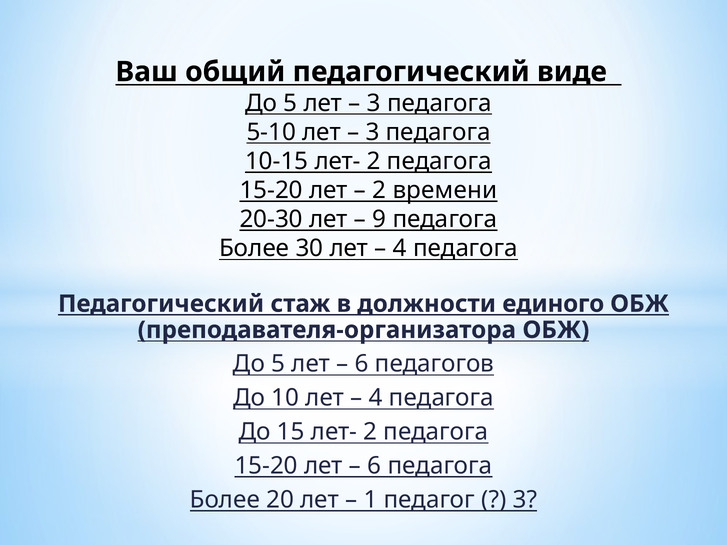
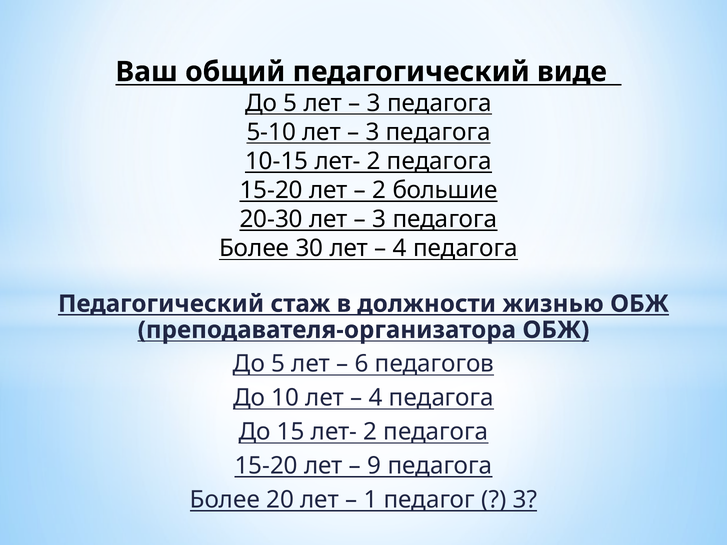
времени: времени -> большие
9 at (379, 219): 9 -> 3
единого: единого -> жизнью
6 at (374, 466): 6 -> 9
